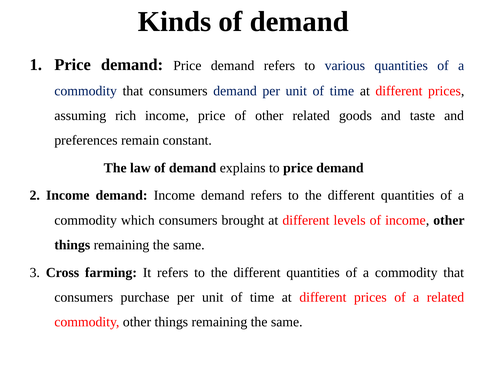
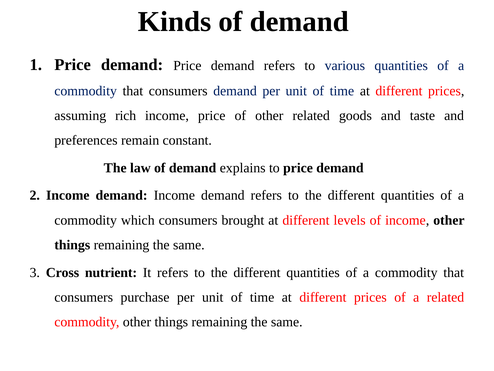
farming: farming -> nutrient
